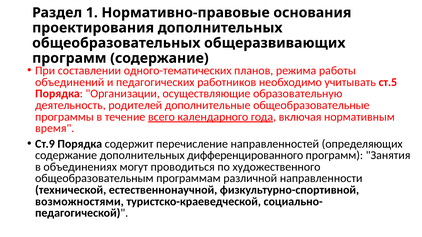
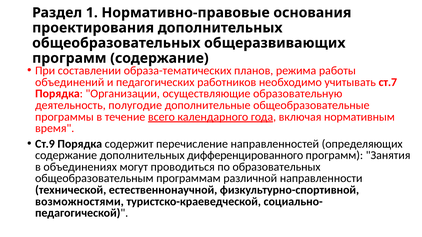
одного-тематических: одного-тематических -> образа-тематических
ст.5: ст.5 -> ст.7
родителей: родителей -> полугодие
художественного: художественного -> образовательных
